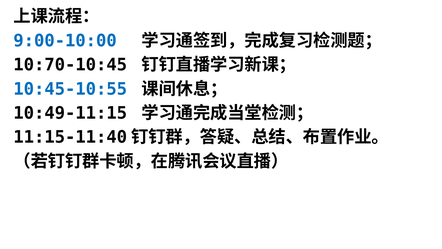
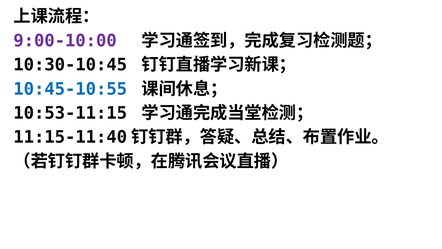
9:00-10:00 colour: blue -> purple
10:70-10:45: 10:70-10:45 -> 10:30-10:45
10:49-11:15: 10:49-11:15 -> 10:53-11:15
